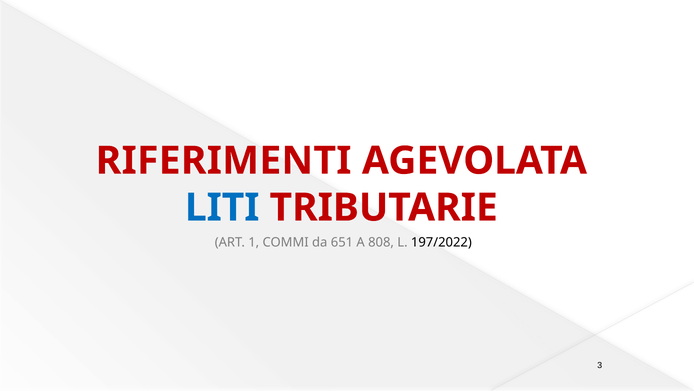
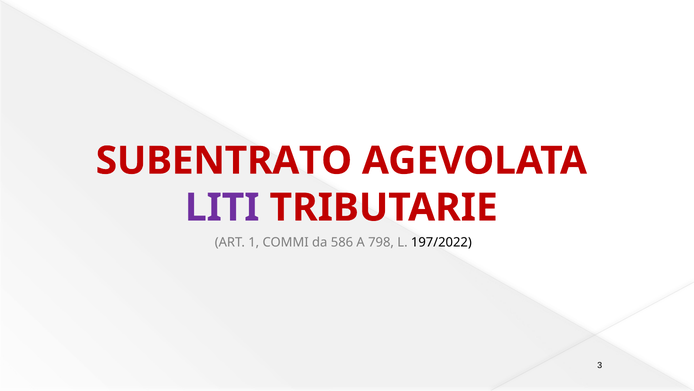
RIFERIMENTI: RIFERIMENTI -> SUBENTRATO
LITI colour: blue -> purple
651: 651 -> 586
808: 808 -> 798
